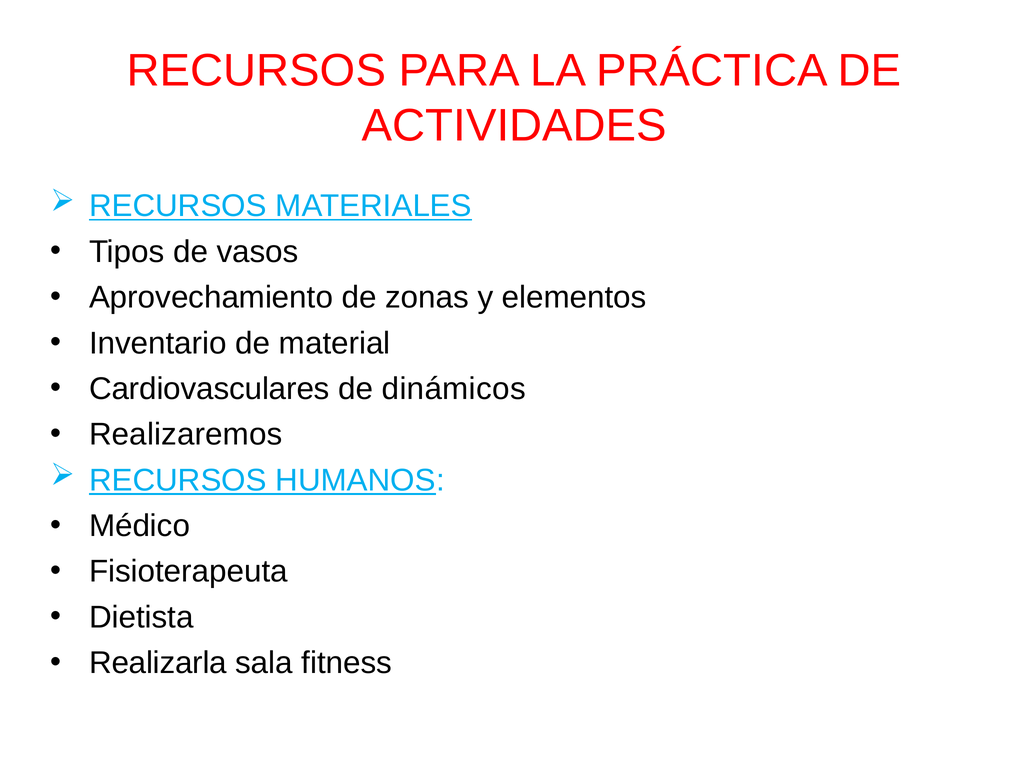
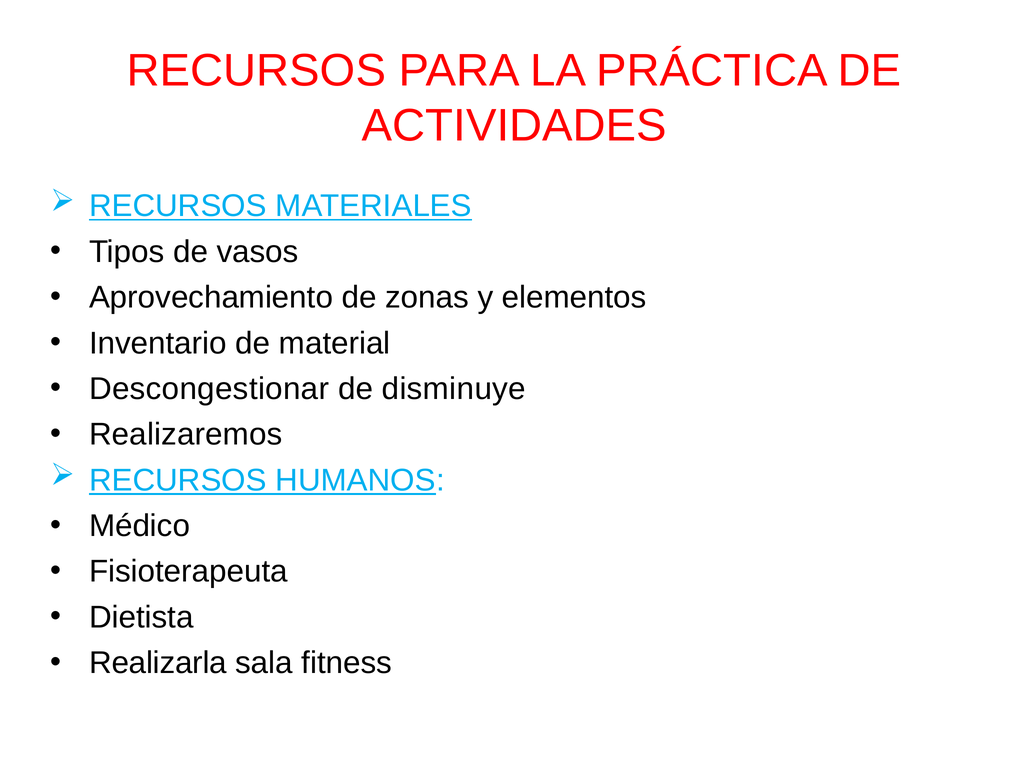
Cardiovasculares: Cardiovasculares -> Descongestionar
dinámicos: dinámicos -> disminuye
